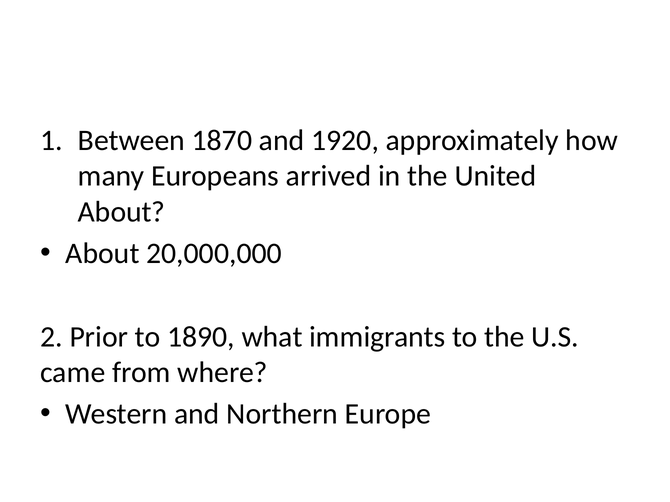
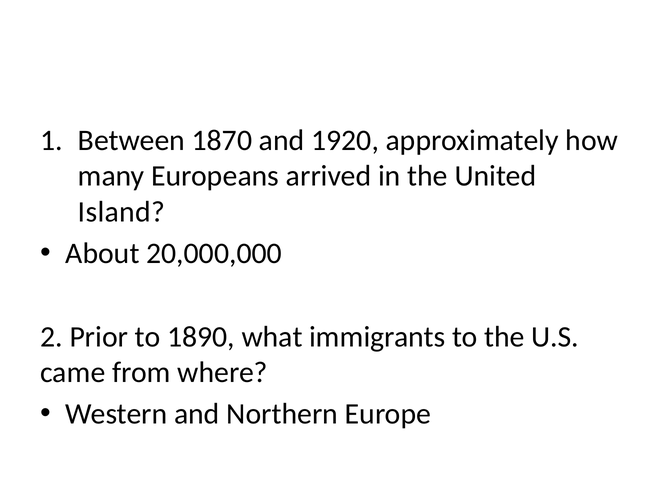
About at (122, 212): About -> Island
